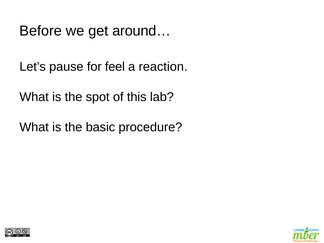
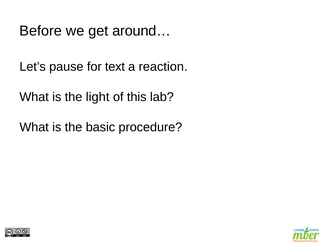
feel: feel -> text
spot: spot -> light
